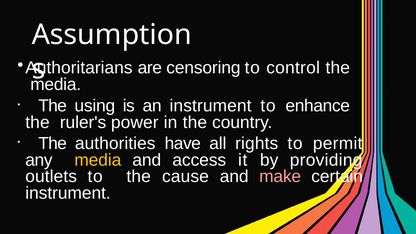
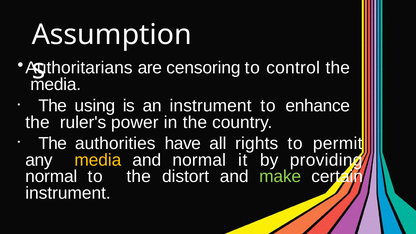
and access: access -> normal
outlets at (51, 177): outlets -> normal
cause: cause -> distort
make colour: pink -> light green
